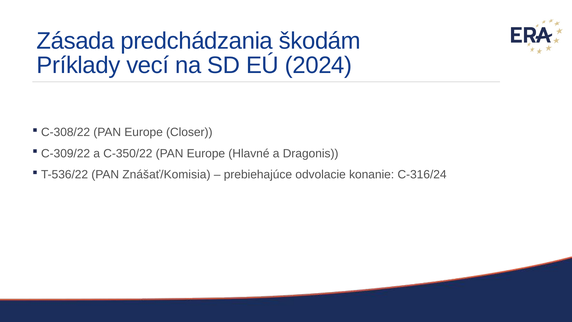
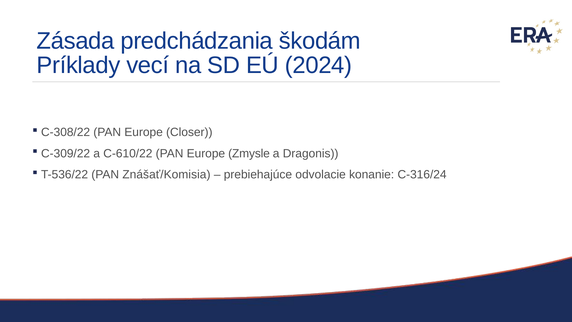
C-350/22: C-350/22 -> C-610/22
Hlavné: Hlavné -> Zmysle
